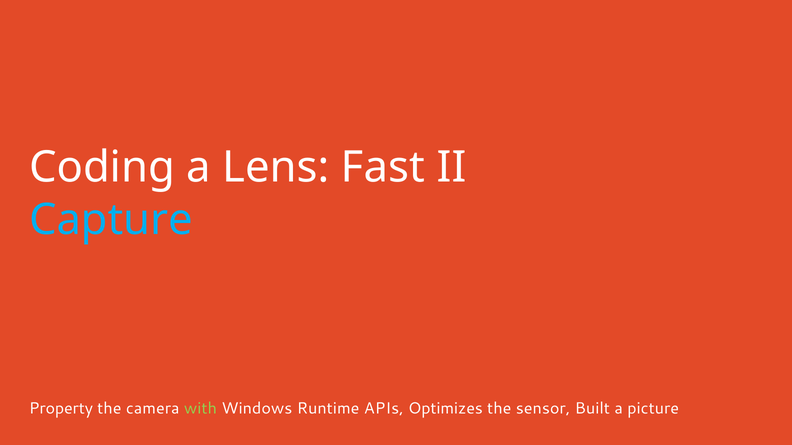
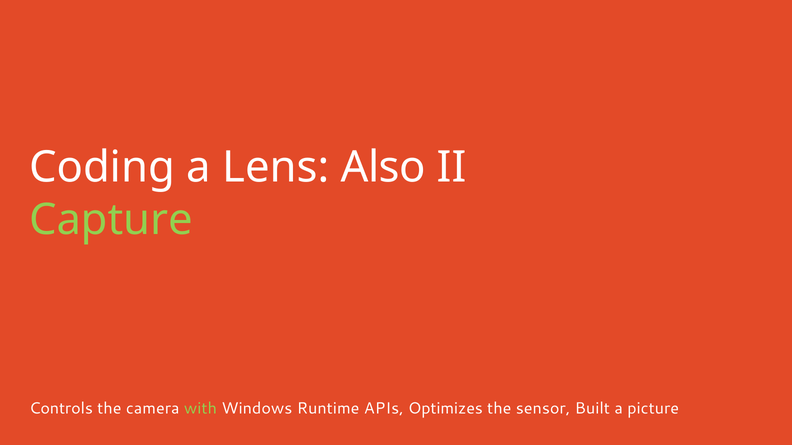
Fast: Fast -> Also
Capture colour: light blue -> light green
Property: Property -> Controls
